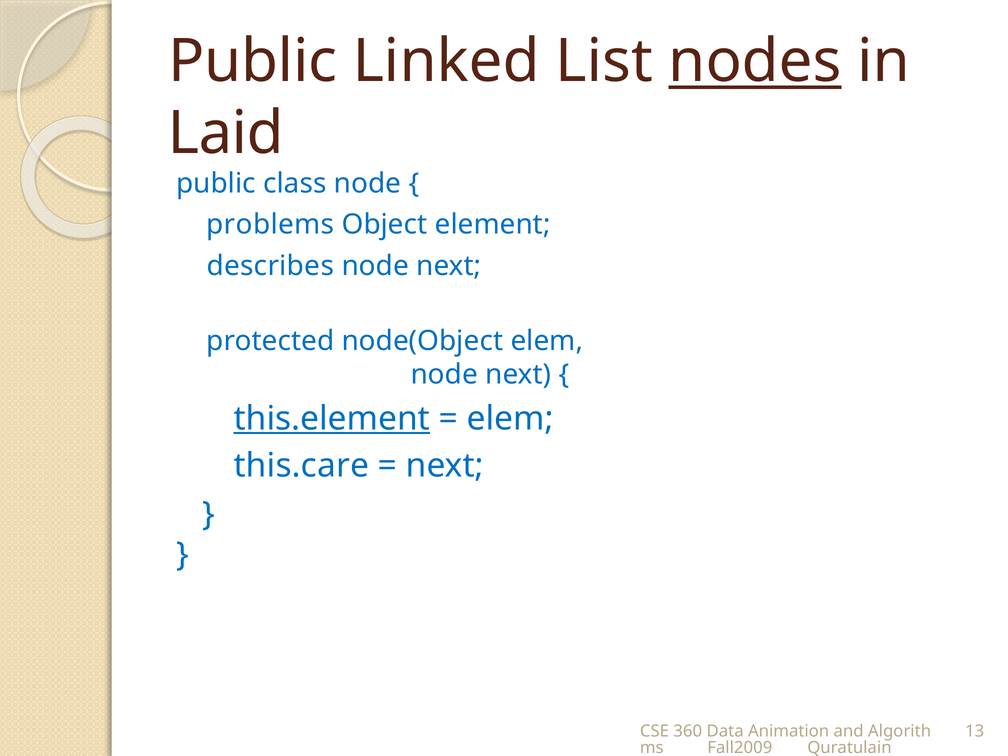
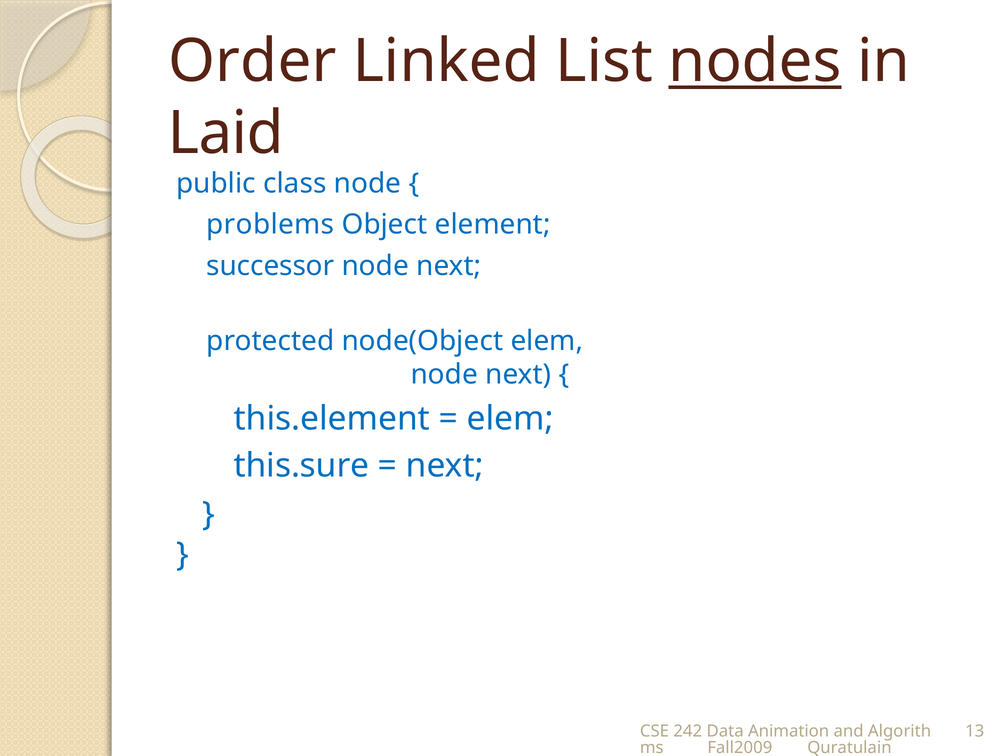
Public at (253, 61): Public -> Order
describes: describes -> successor
this.element underline: present -> none
this.care: this.care -> this.sure
360: 360 -> 242
